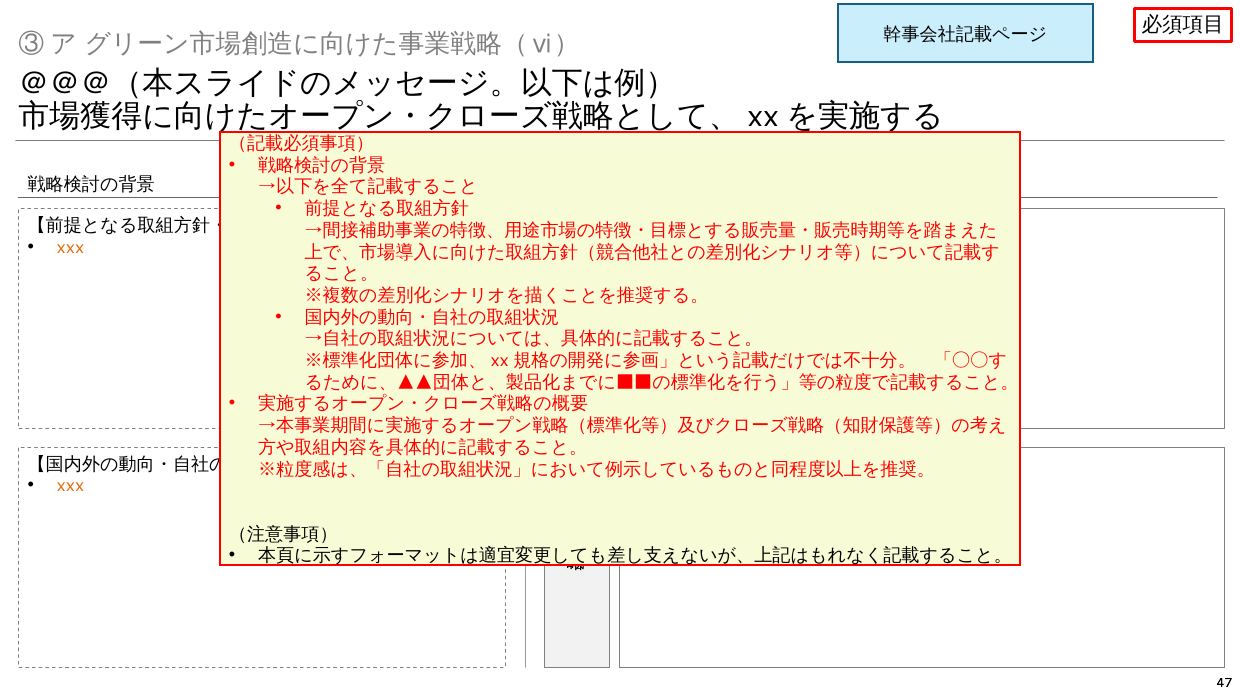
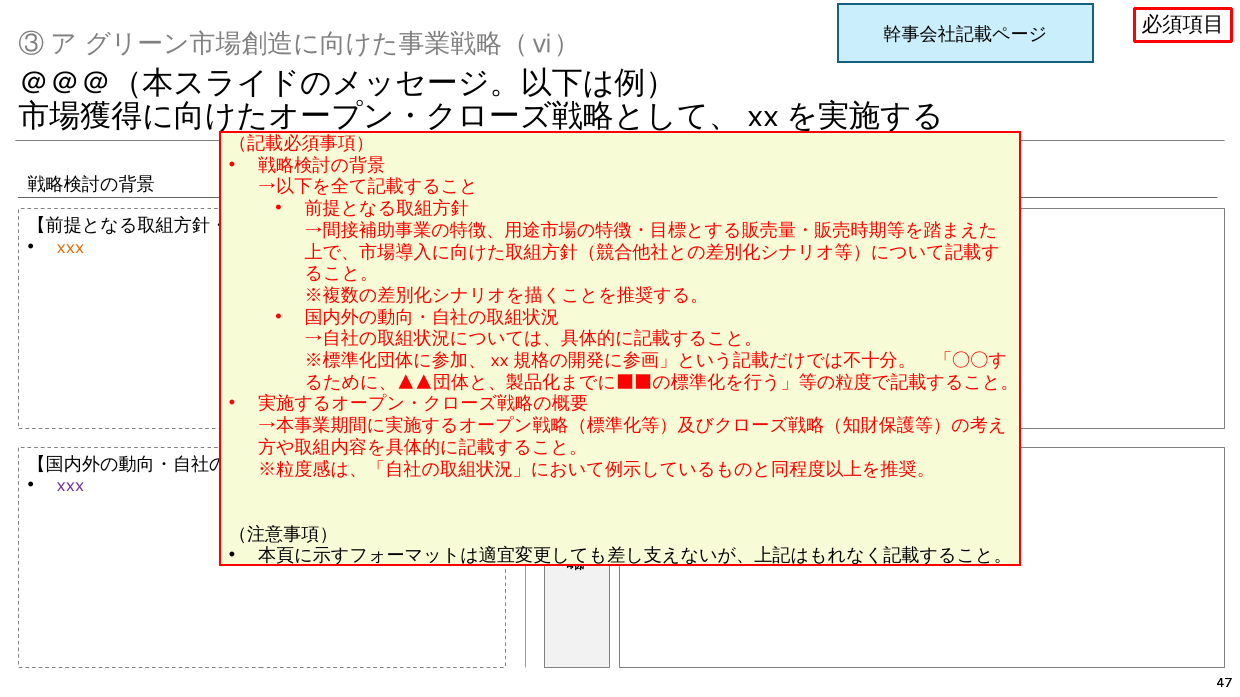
xxx at (71, 486) colour: orange -> purple
